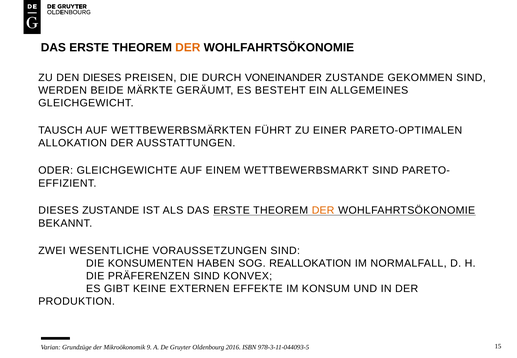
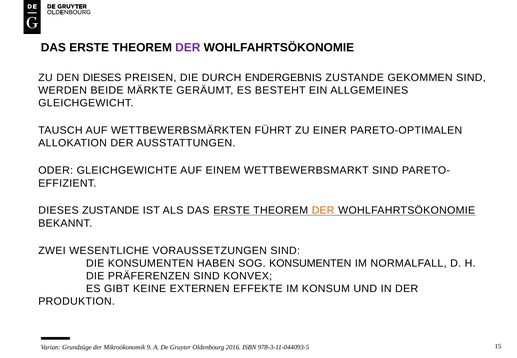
DER at (188, 48) colour: orange -> purple
VONEINANDER: VONEINANDER -> ENDERGEBNIS
SOG REALLOKATION: REALLOKATION -> KONSUMENTEN
